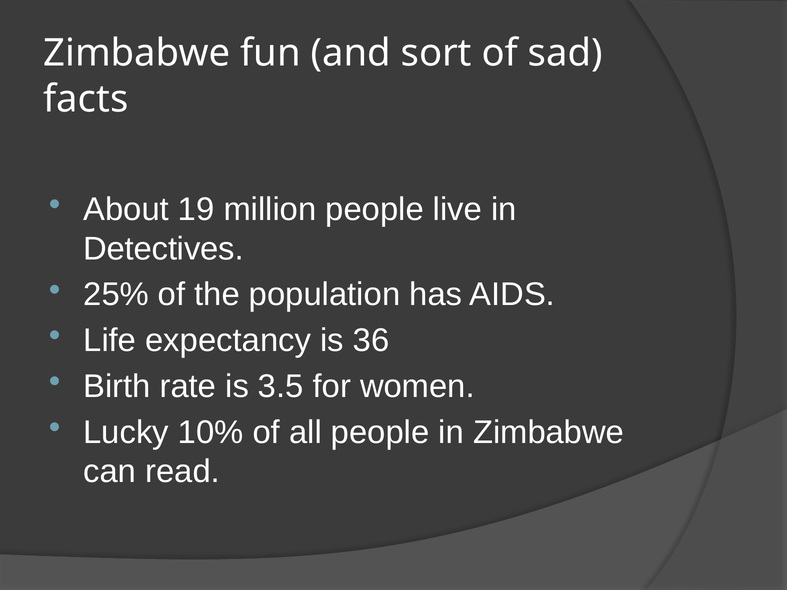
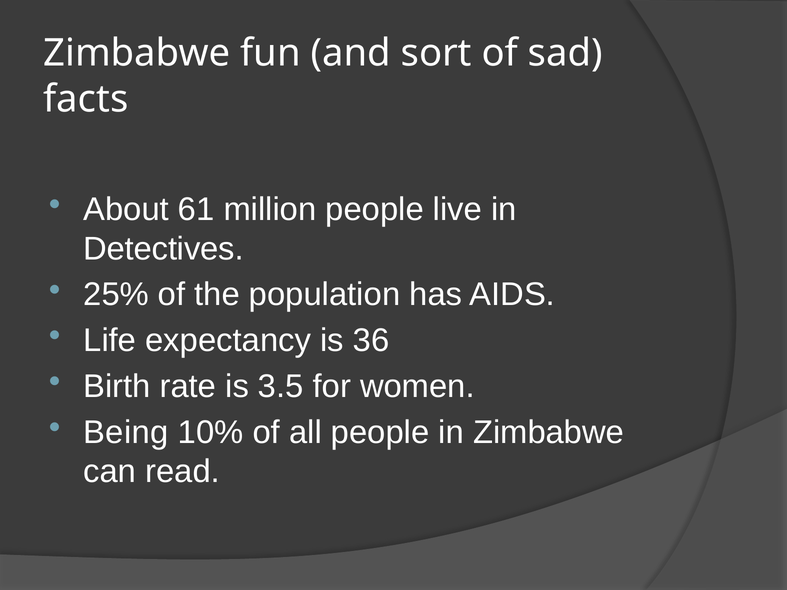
19: 19 -> 61
Lucky: Lucky -> Being
